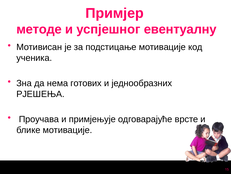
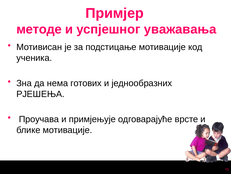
евентуалну: евентуалну -> уважавања
